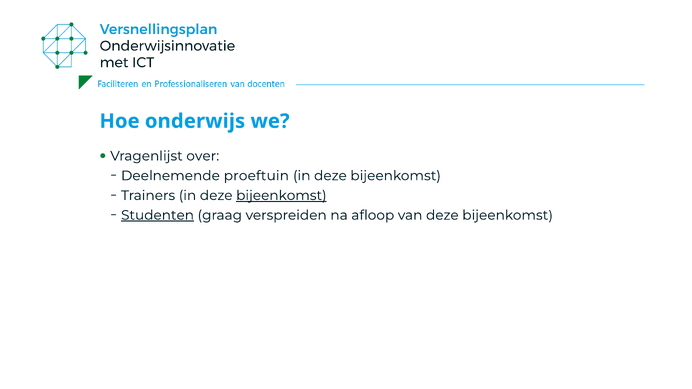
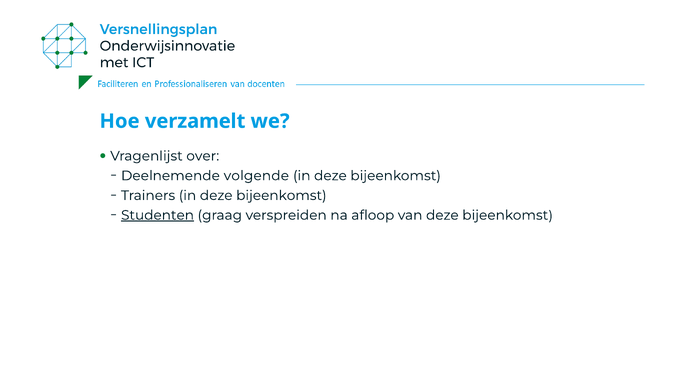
onderwijs: onderwijs -> verzamelt
proeftuin: proeftuin -> volgende
bijeenkomst at (281, 196) underline: present -> none
